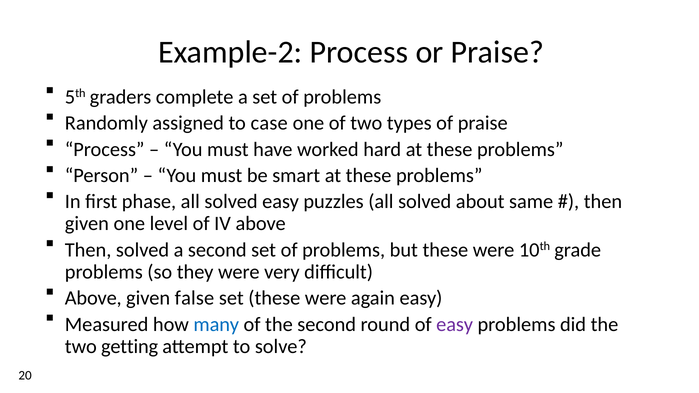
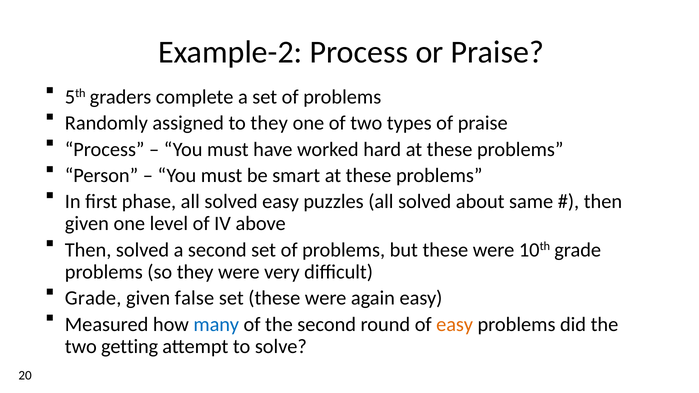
to case: case -> they
Above at (93, 298): Above -> Grade
easy at (455, 325) colour: purple -> orange
